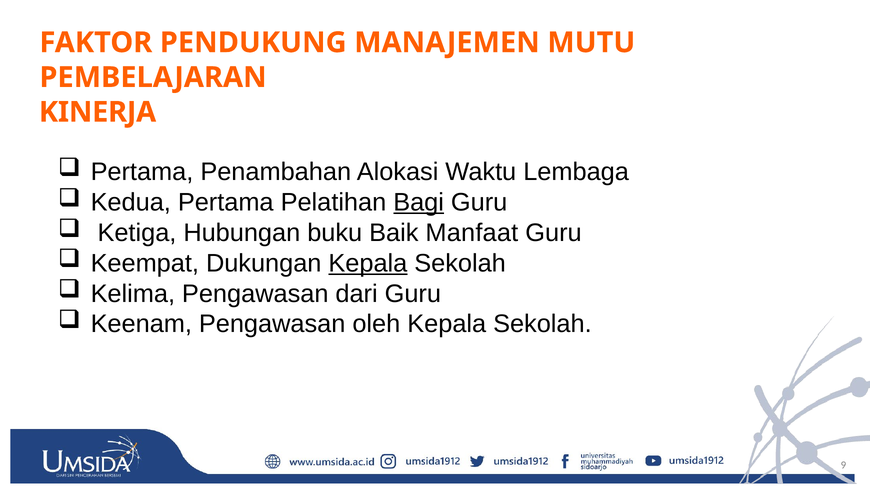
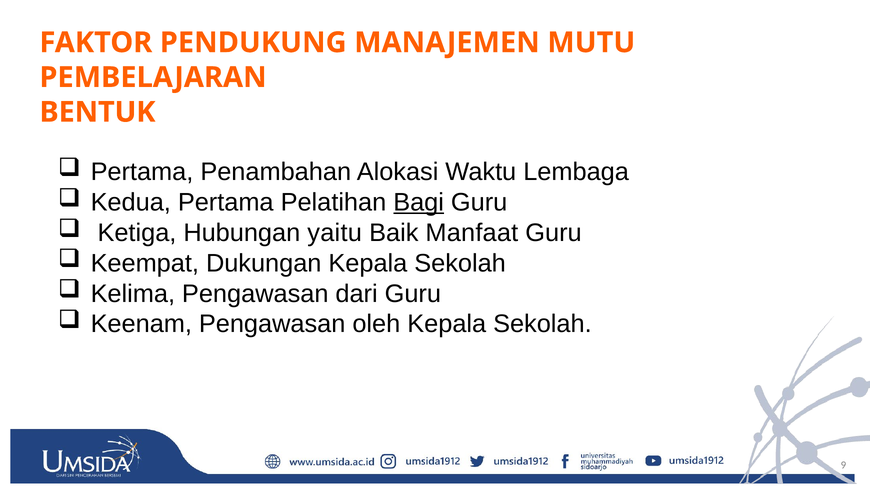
KINERJA: KINERJA -> BENTUK
buku: buku -> yaitu
Kepala at (368, 263) underline: present -> none
